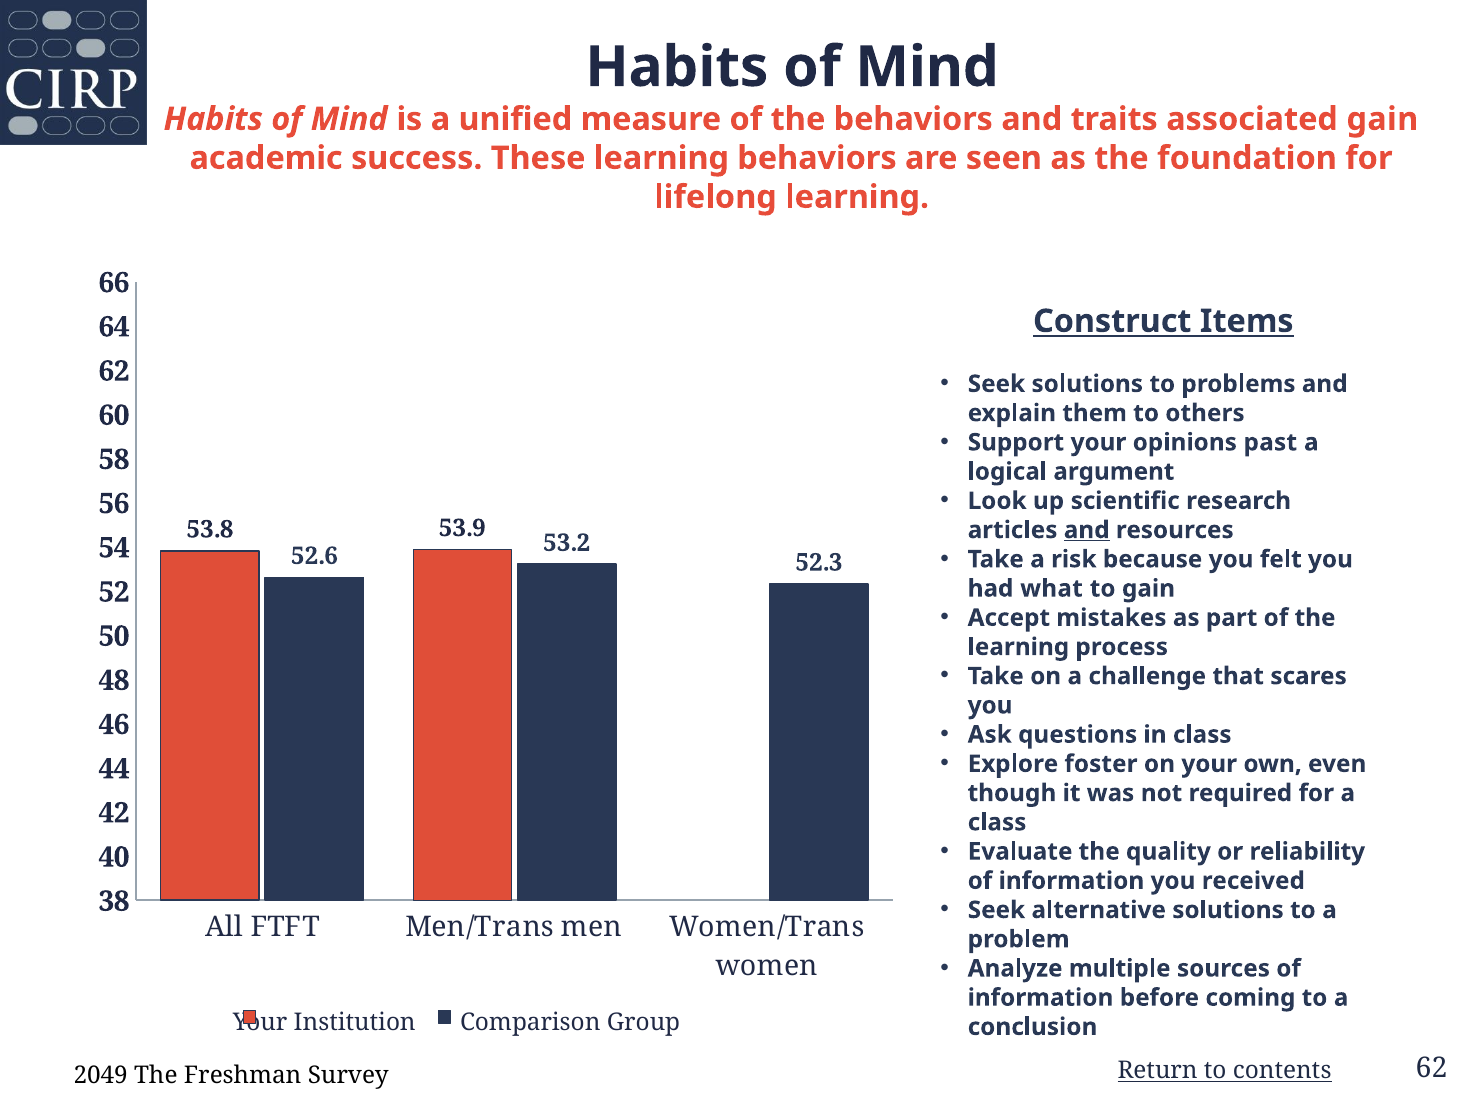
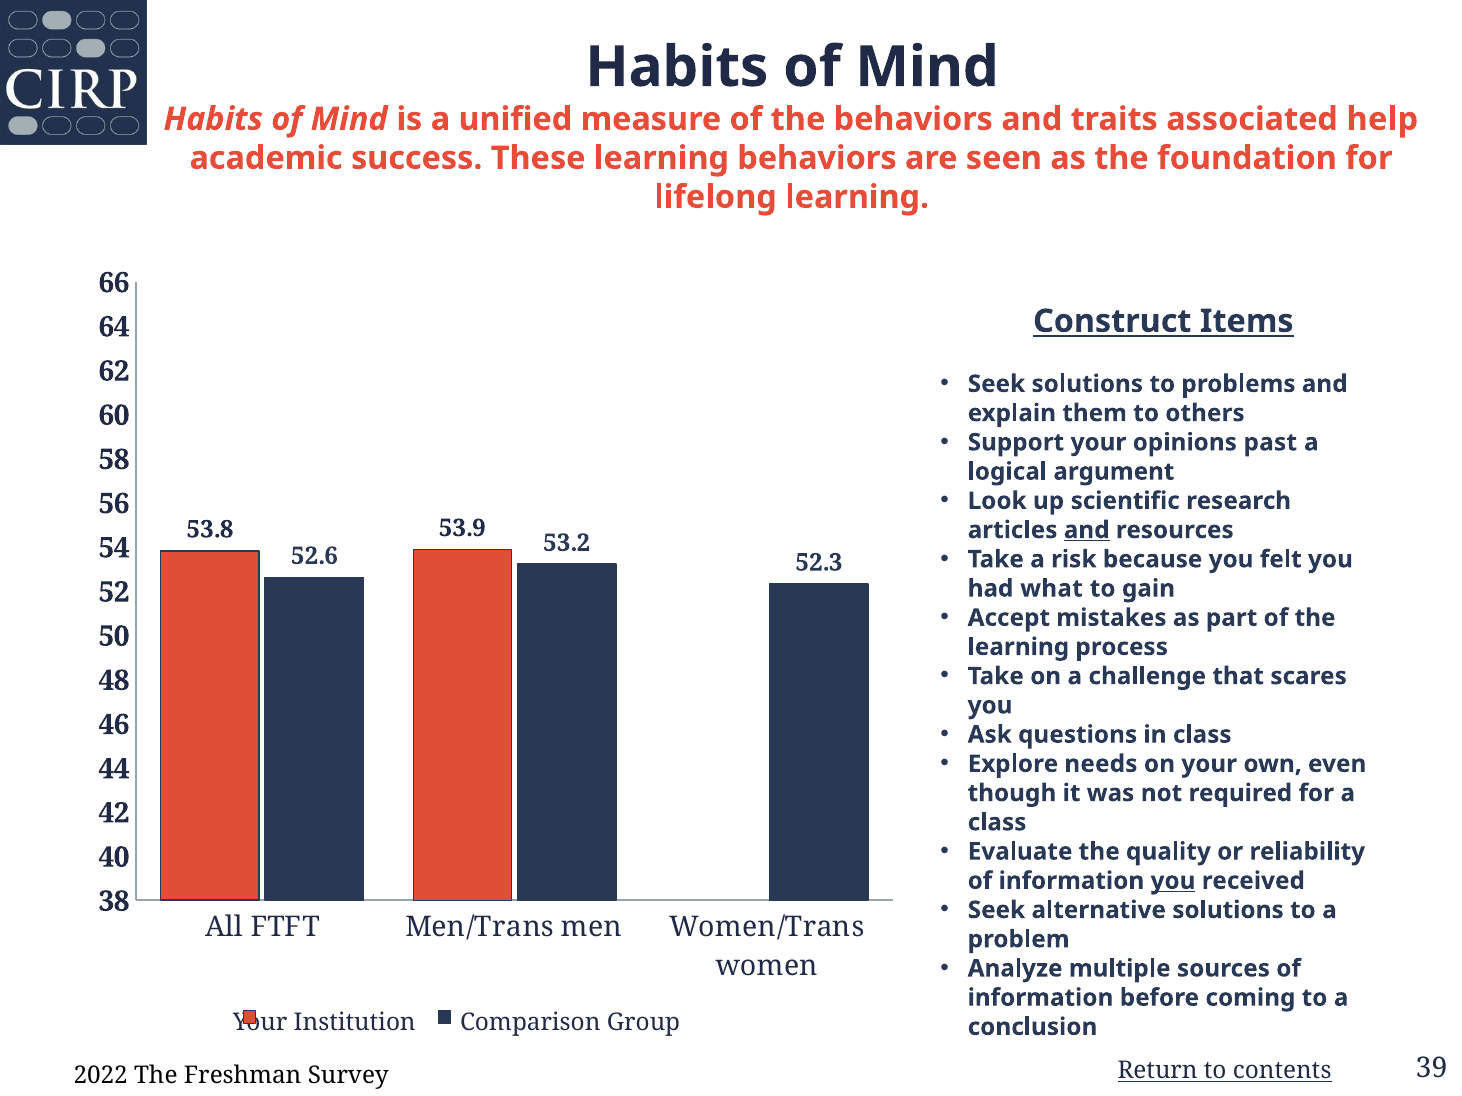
associated gain: gain -> help
foster: foster -> needs
you at (1173, 881) underline: none -> present
2049: 2049 -> 2022
Survey 62: 62 -> 39
